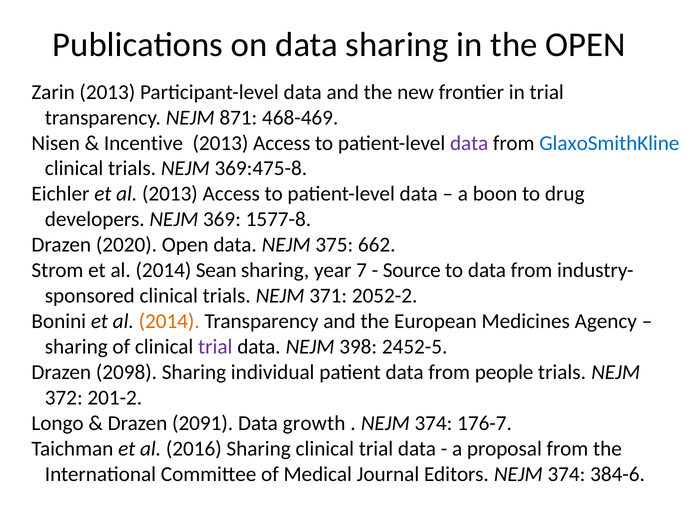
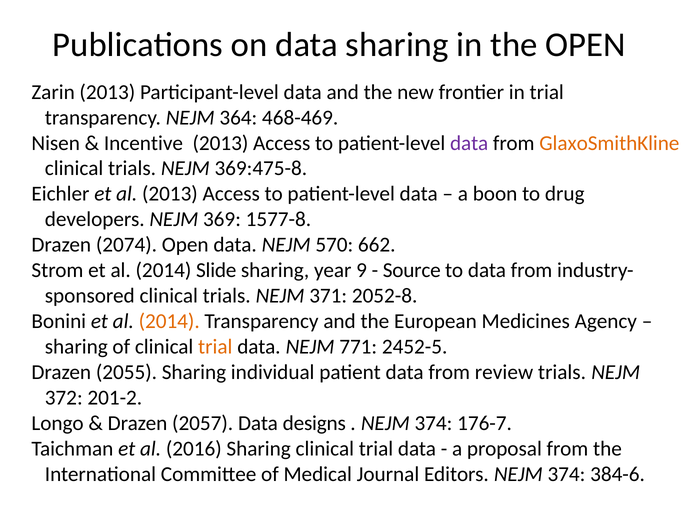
871: 871 -> 364
GlaxoSmithKline colour: blue -> orange
2020: 2020 -> 2074
375: 375 -> 570
Sean: Sean -> Slide
7: 7 -> 9
2052-2: 2052-2 -> 2052-8
trial at (215, 347) colour: purple -> orange
398: 398 -> 771
2098: 2098 -> 2055
people: people -> review
2091: 2091 -> 2057
growth: growth -> designs
